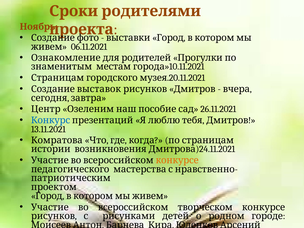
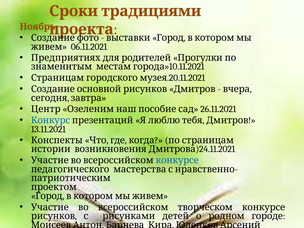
родителями: родителями -> традициями
Ознакомление: Ознакомление -> Предприятиях
выставок: выставок -> основной
Комратова: Комратова -> Конспекты
конкурсе at (177, 160) colour: orange -> blue
